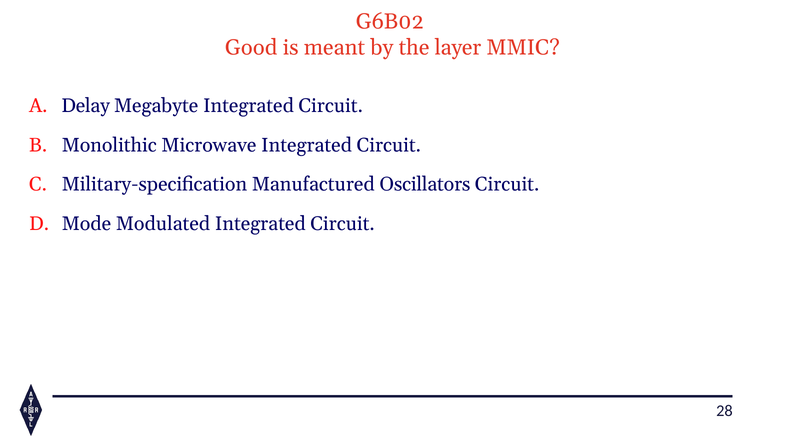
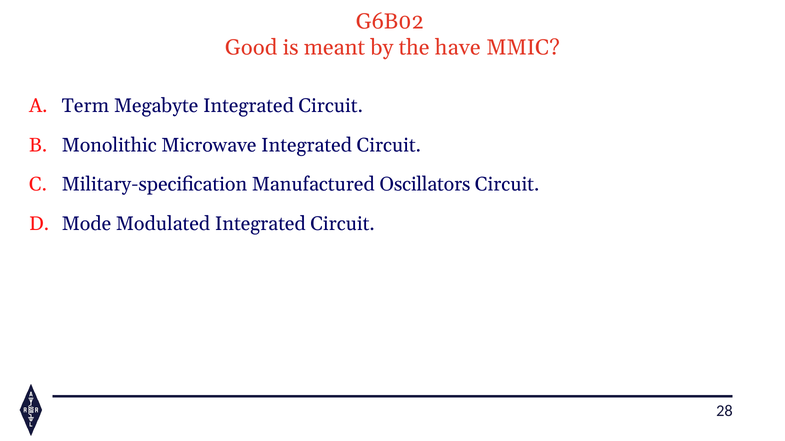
layer: layer -> have
Delay: Delay -> Term
